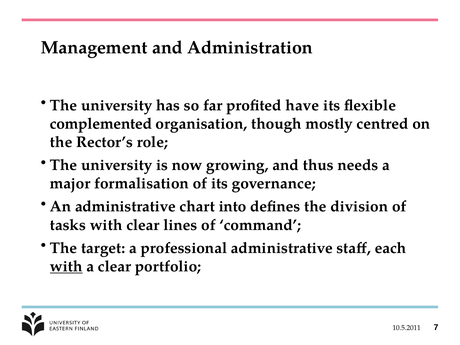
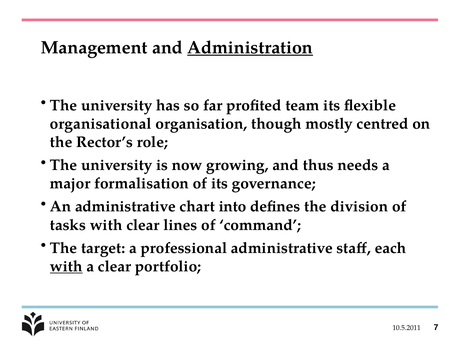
Administration underline: none -> present
have: have -> team
complemented: complemented -> organisational
